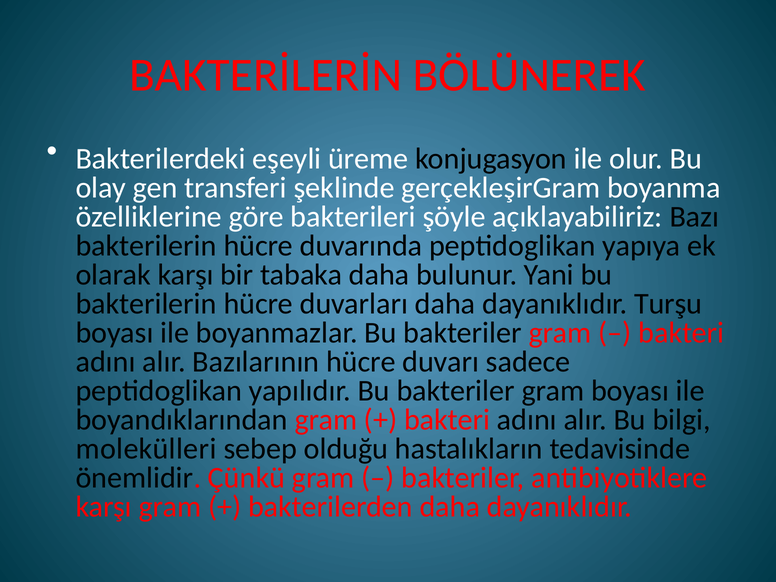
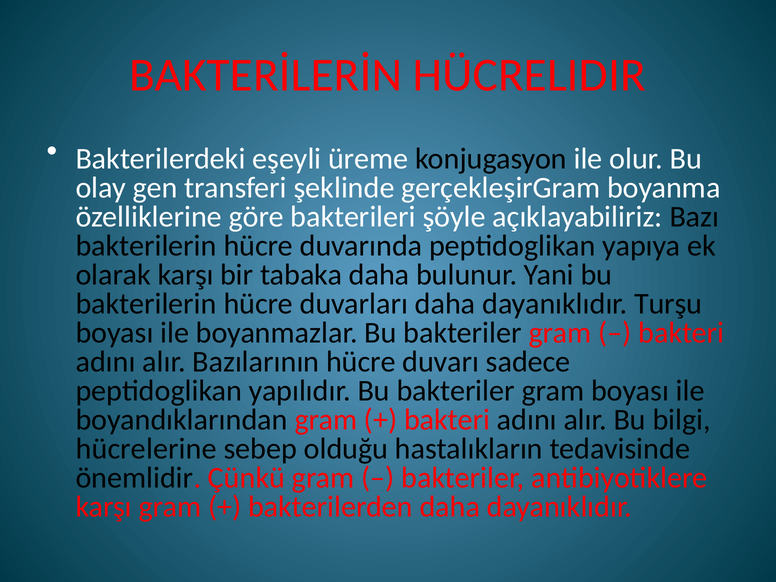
BÖLÜNEREK: BÖLÜNEREK -> HÜCRELIDIR
molekülleri: molekülleri -> hücrelerine
